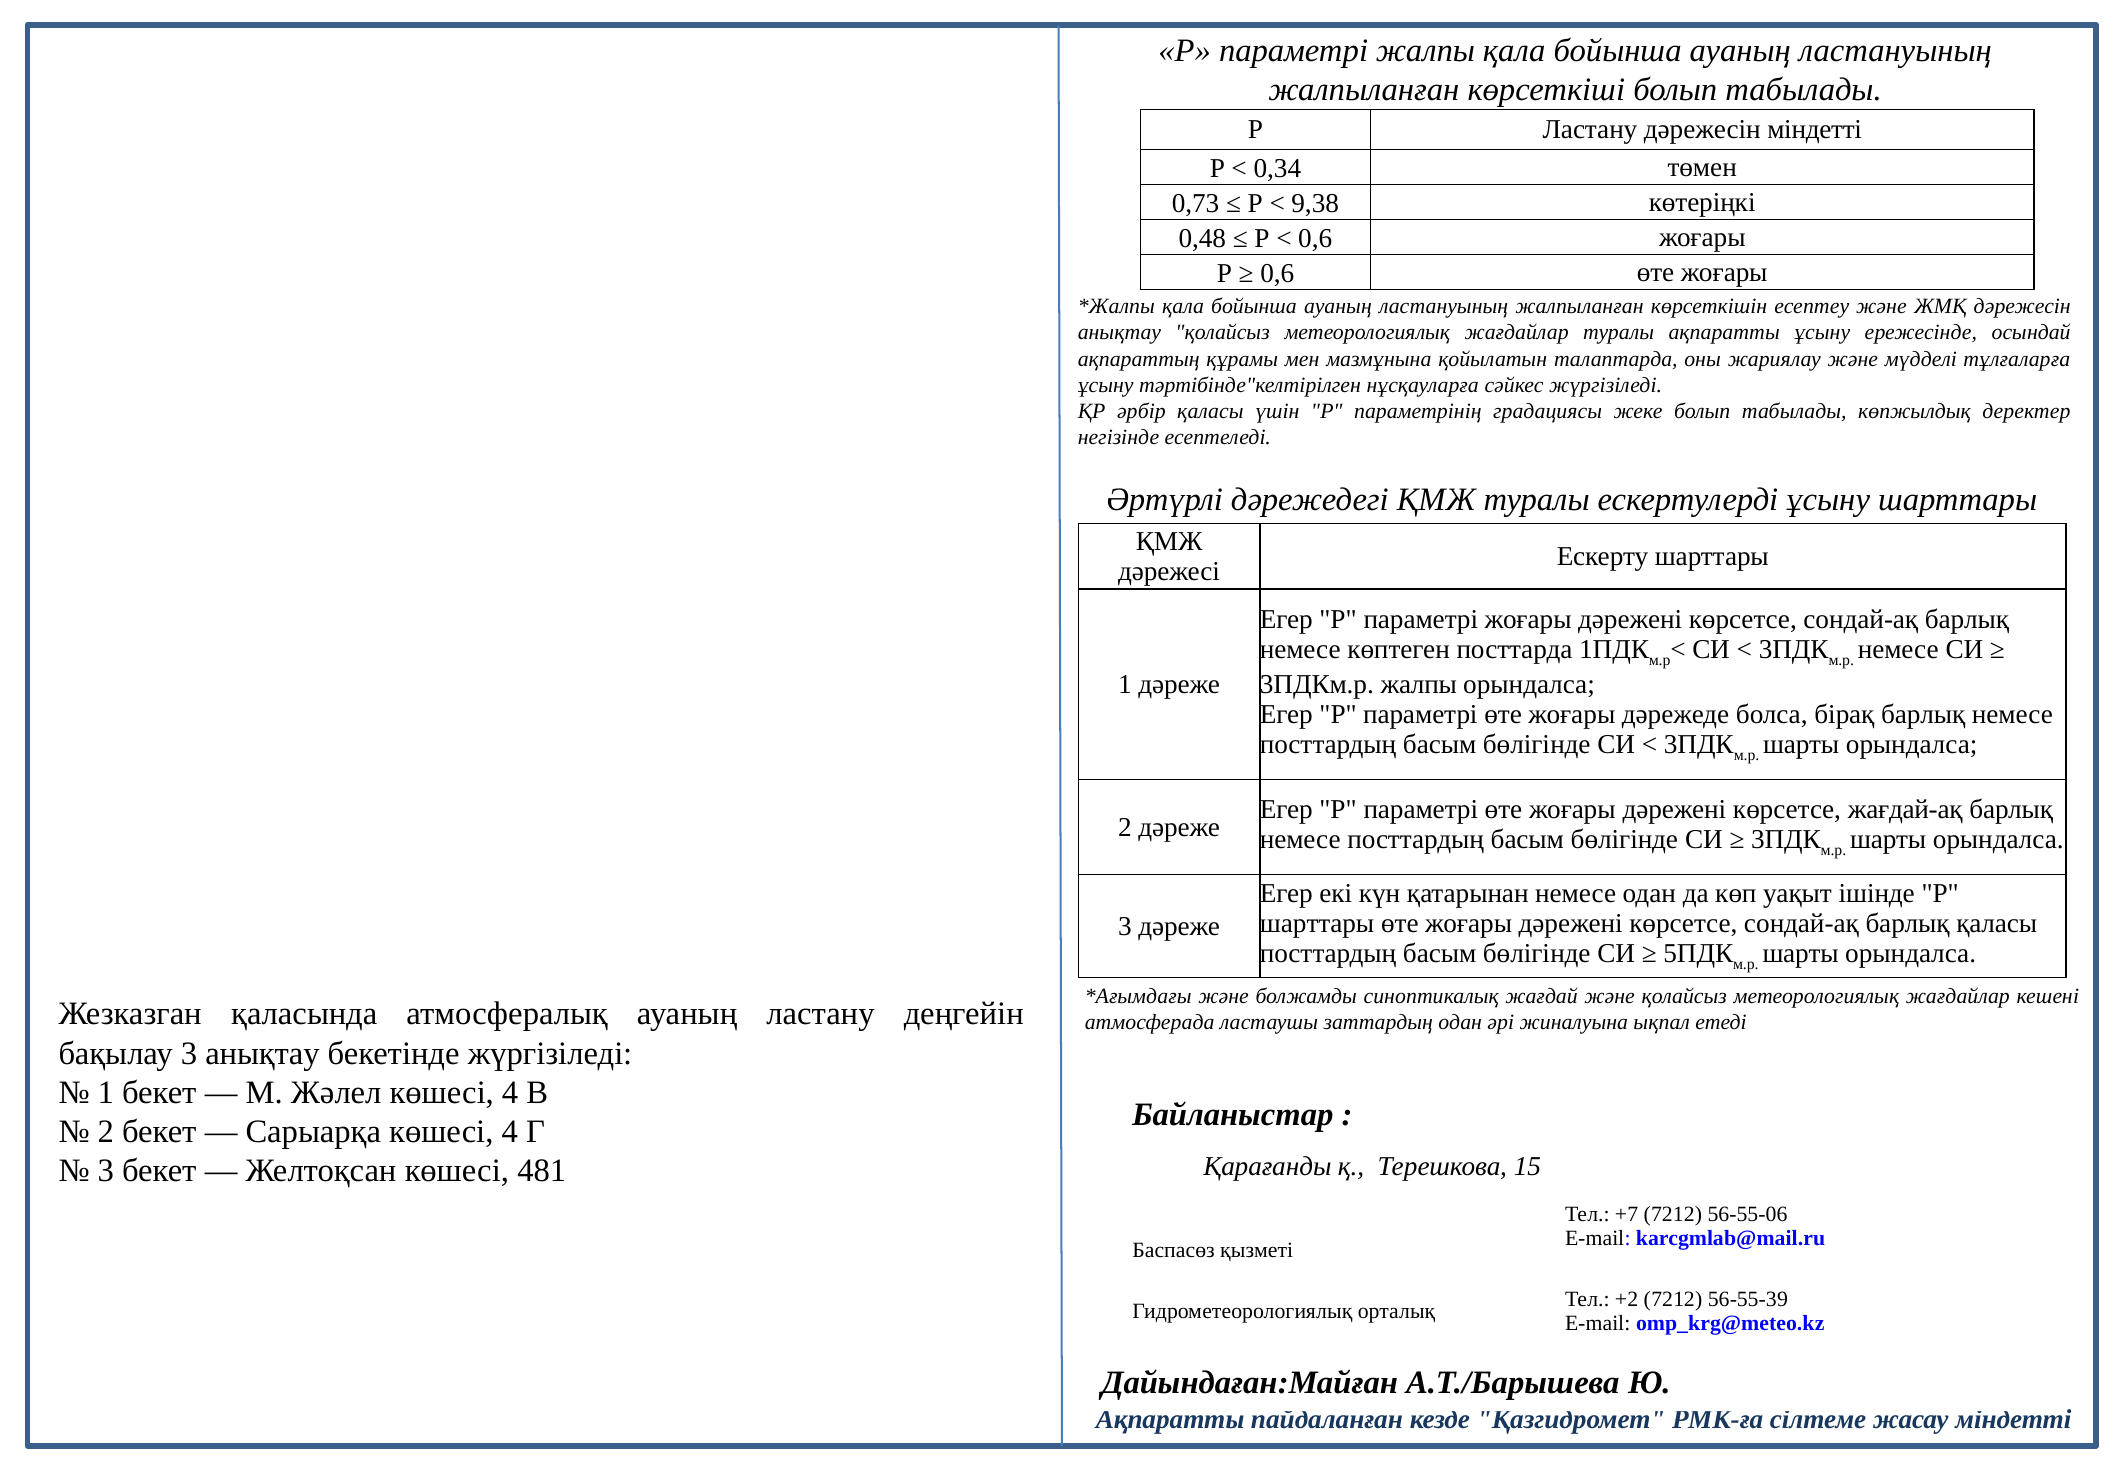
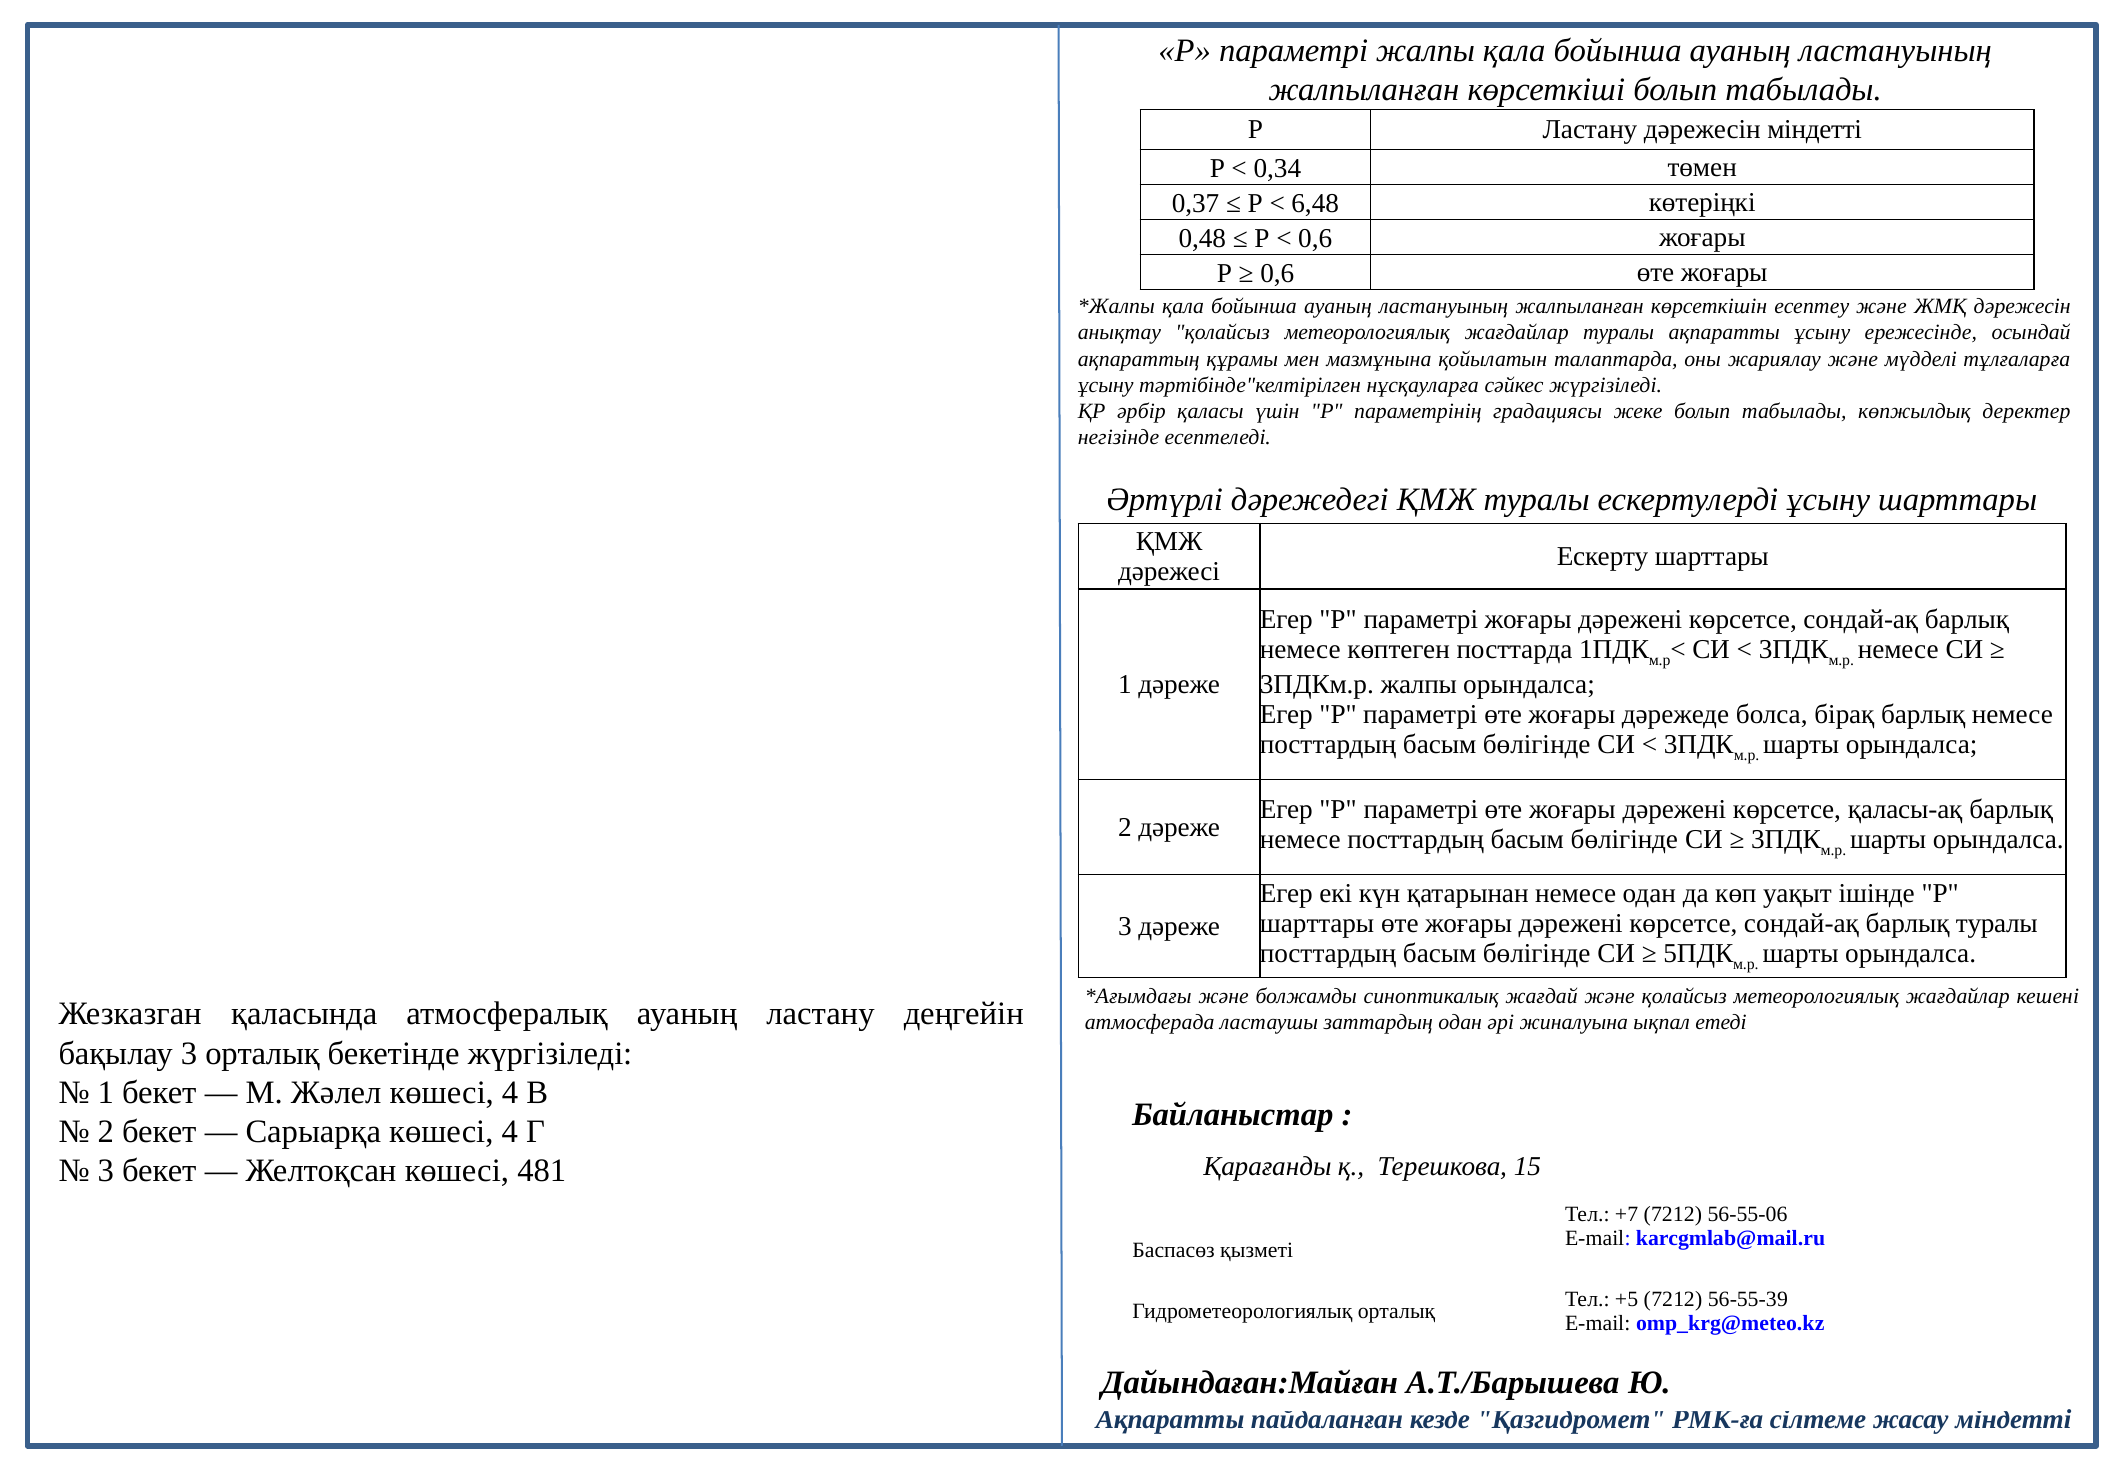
0,73: 0,73 -> 0,37
9,38: 9,38 -> 6,48
жағдай-ақ: жағдай-ақ -> қаласы-ақ
барлық қаласы: қаласы -> туралы
3 анықтау: анықтау -> орталық
+2: +2 -> +5
